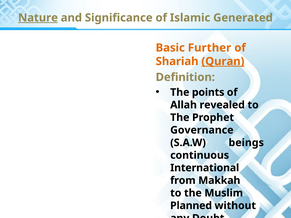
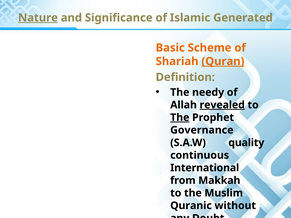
Further: Further -> Scheme
points: points -> needy
revealed underline: none -> present
The at (180, 118) underline: none -> present
beings: beings -> quality
Planned: Planned -> Quranic
